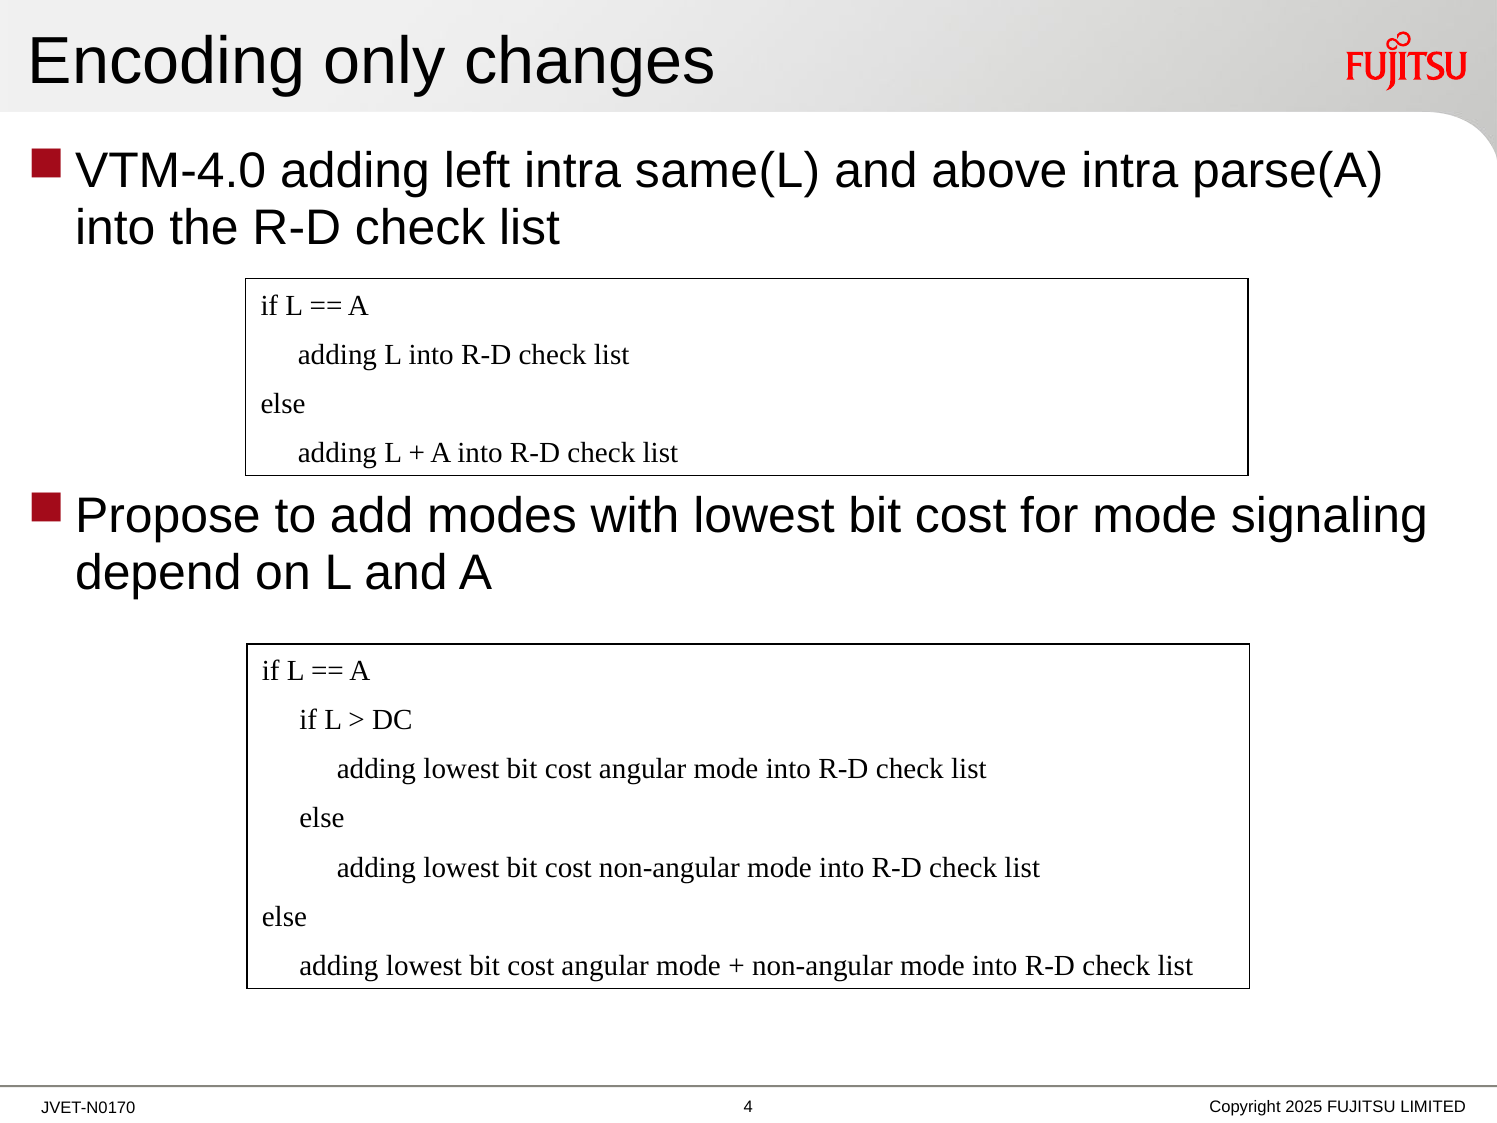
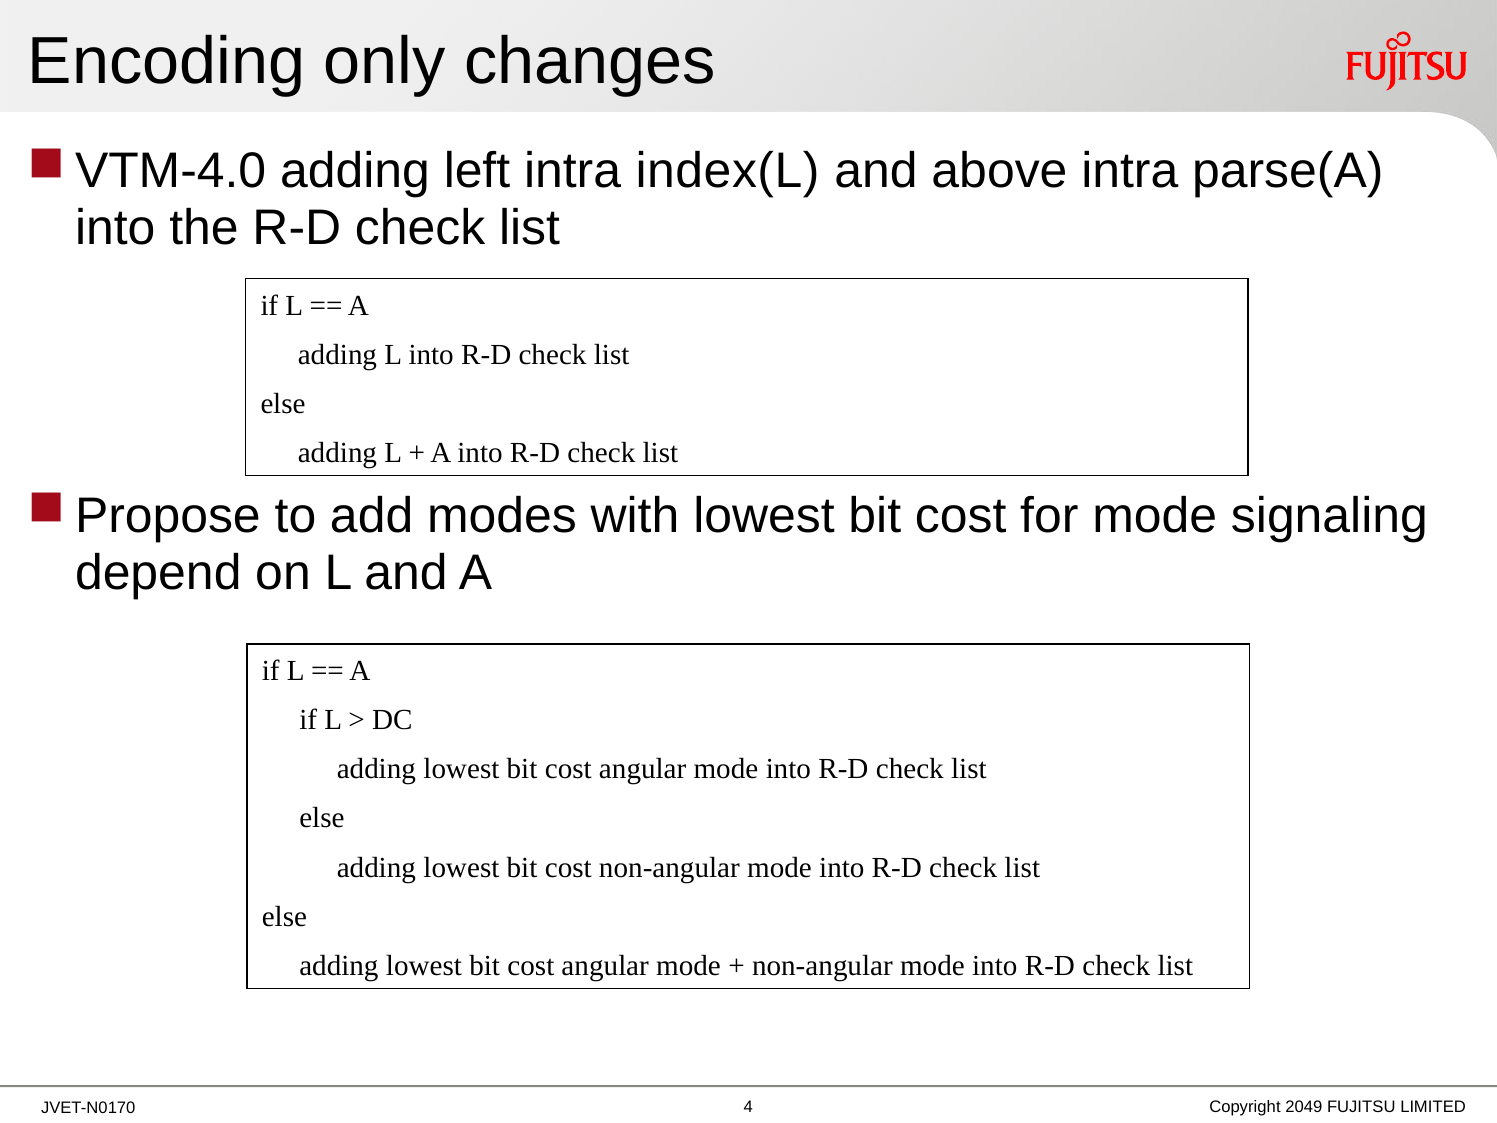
same(L: same(L -> index(L
2025: 2025 -> 2049
